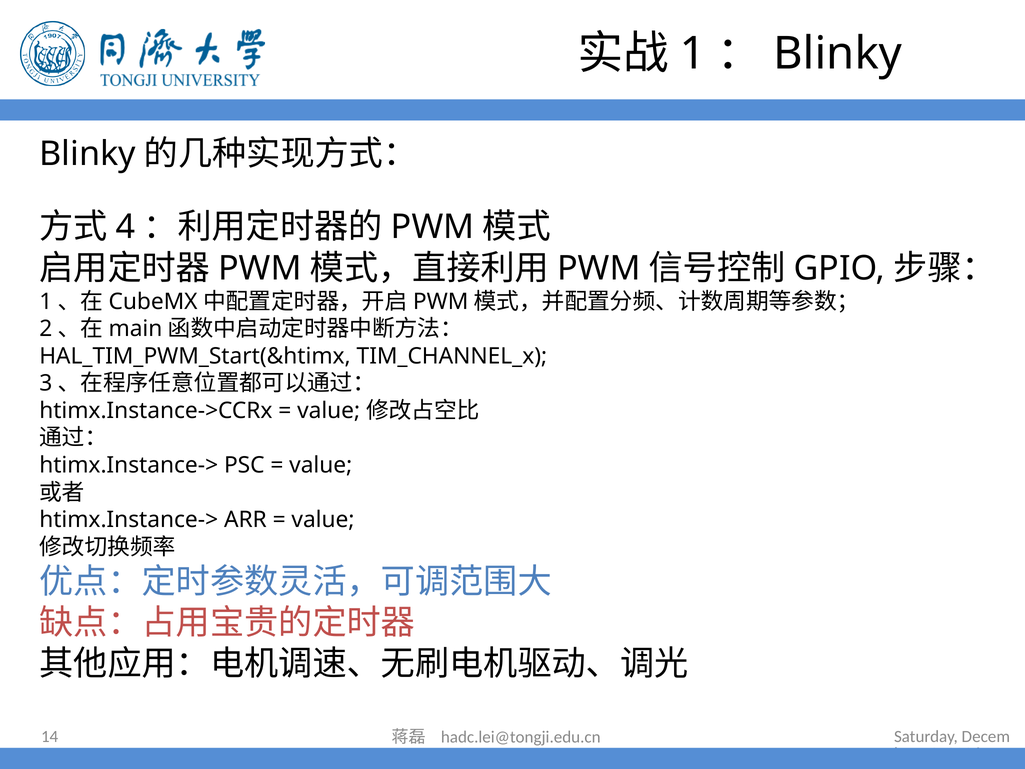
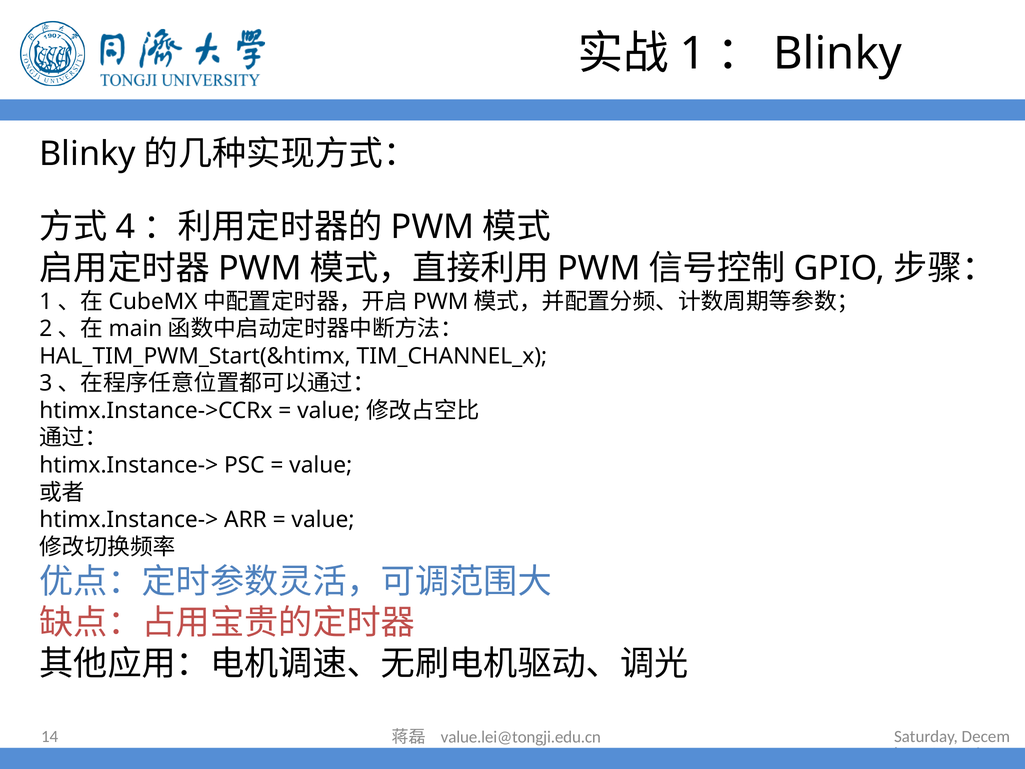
hadc.lei@tongji.edu.cn: hadc.lei@tongji.edu.cn -> value.lei@tongji.edu.cn
